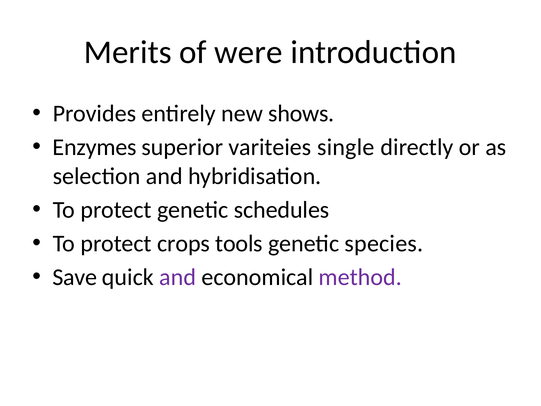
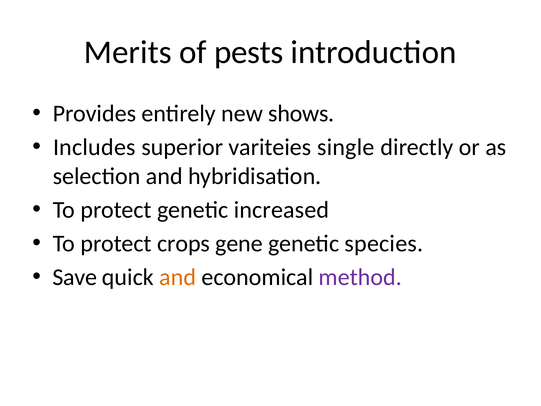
were: were -> pests
Enzymes: Enzymes -> Includes
schedules: schedules -> increased
tools: tools -> gene
and at (178, 277) colour: purple -> orange
